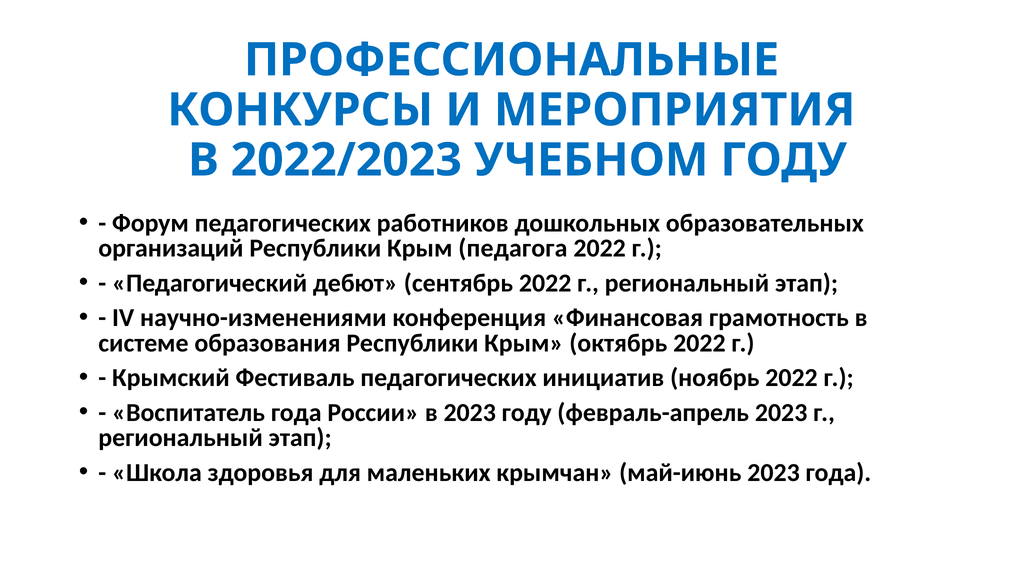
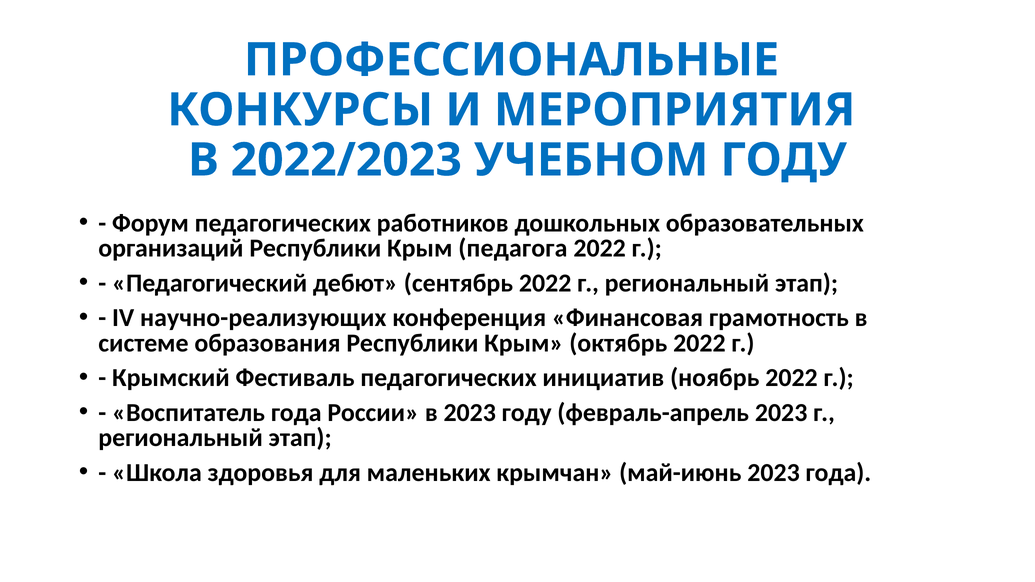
научно-изменениями: научно-изменениями -> научно-реализующих
